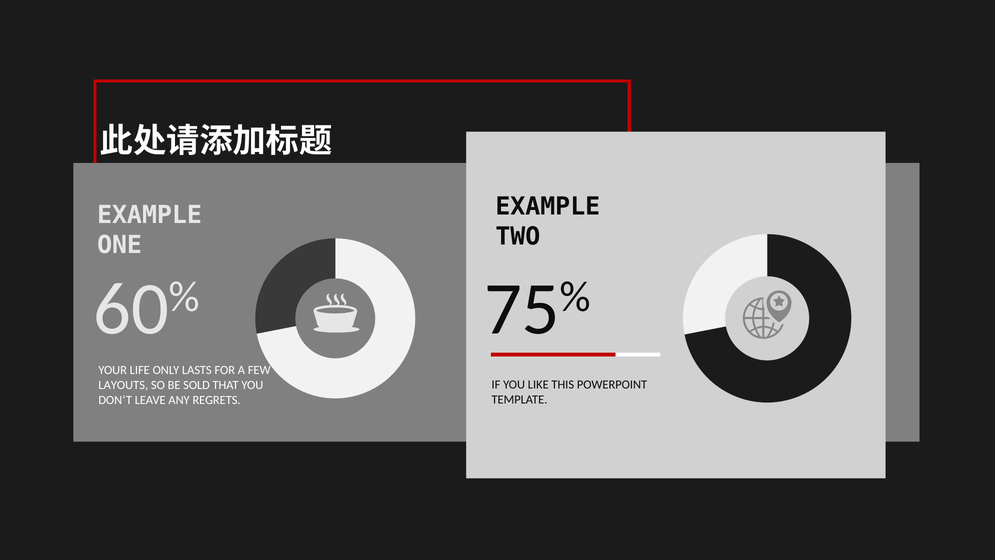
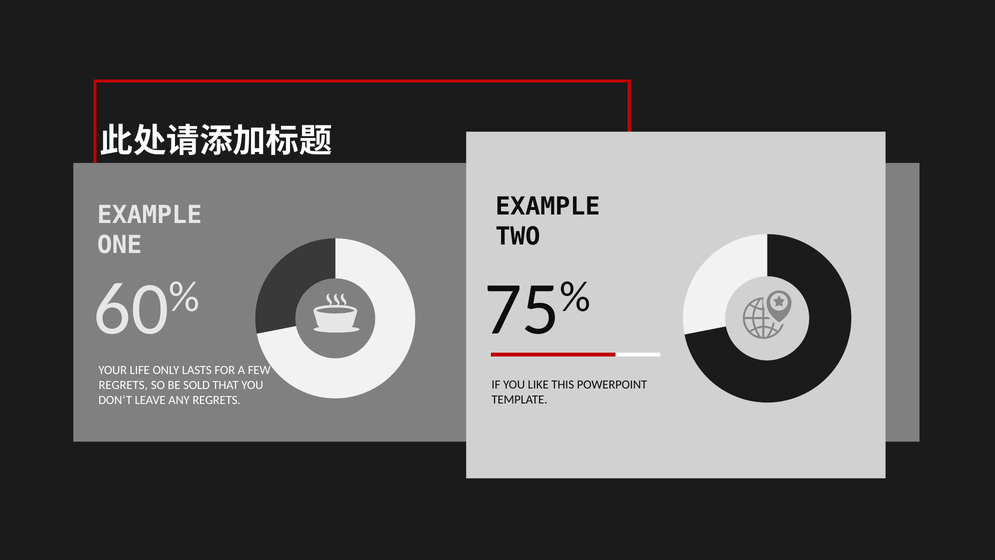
LAYOUTS at (123, 385): LAYOUTS -> REGRETS
